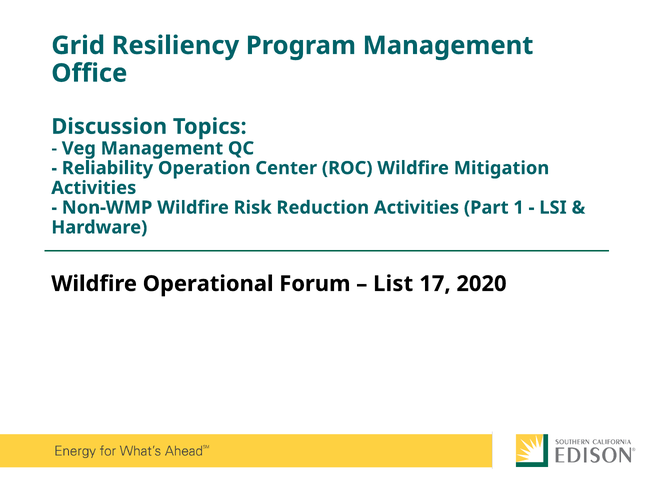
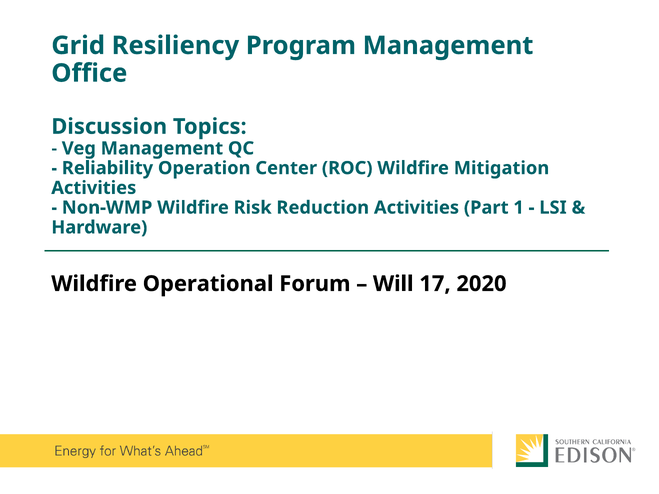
List: List -> Will
